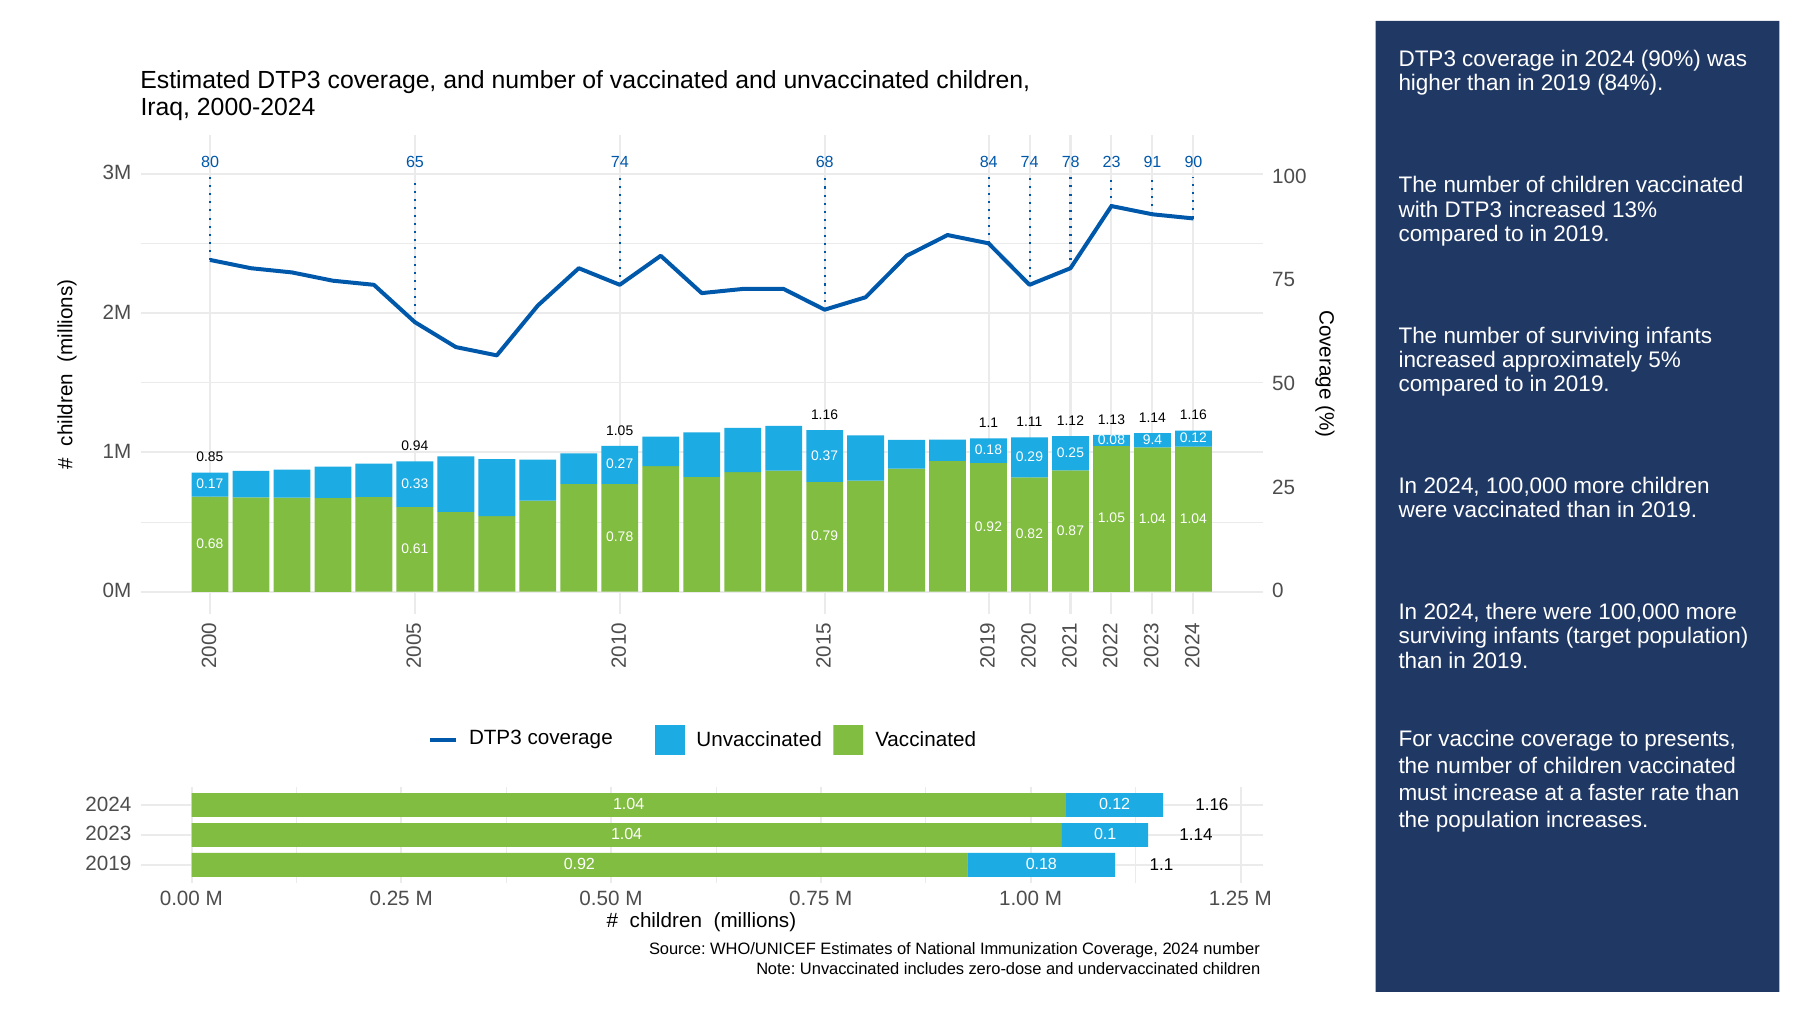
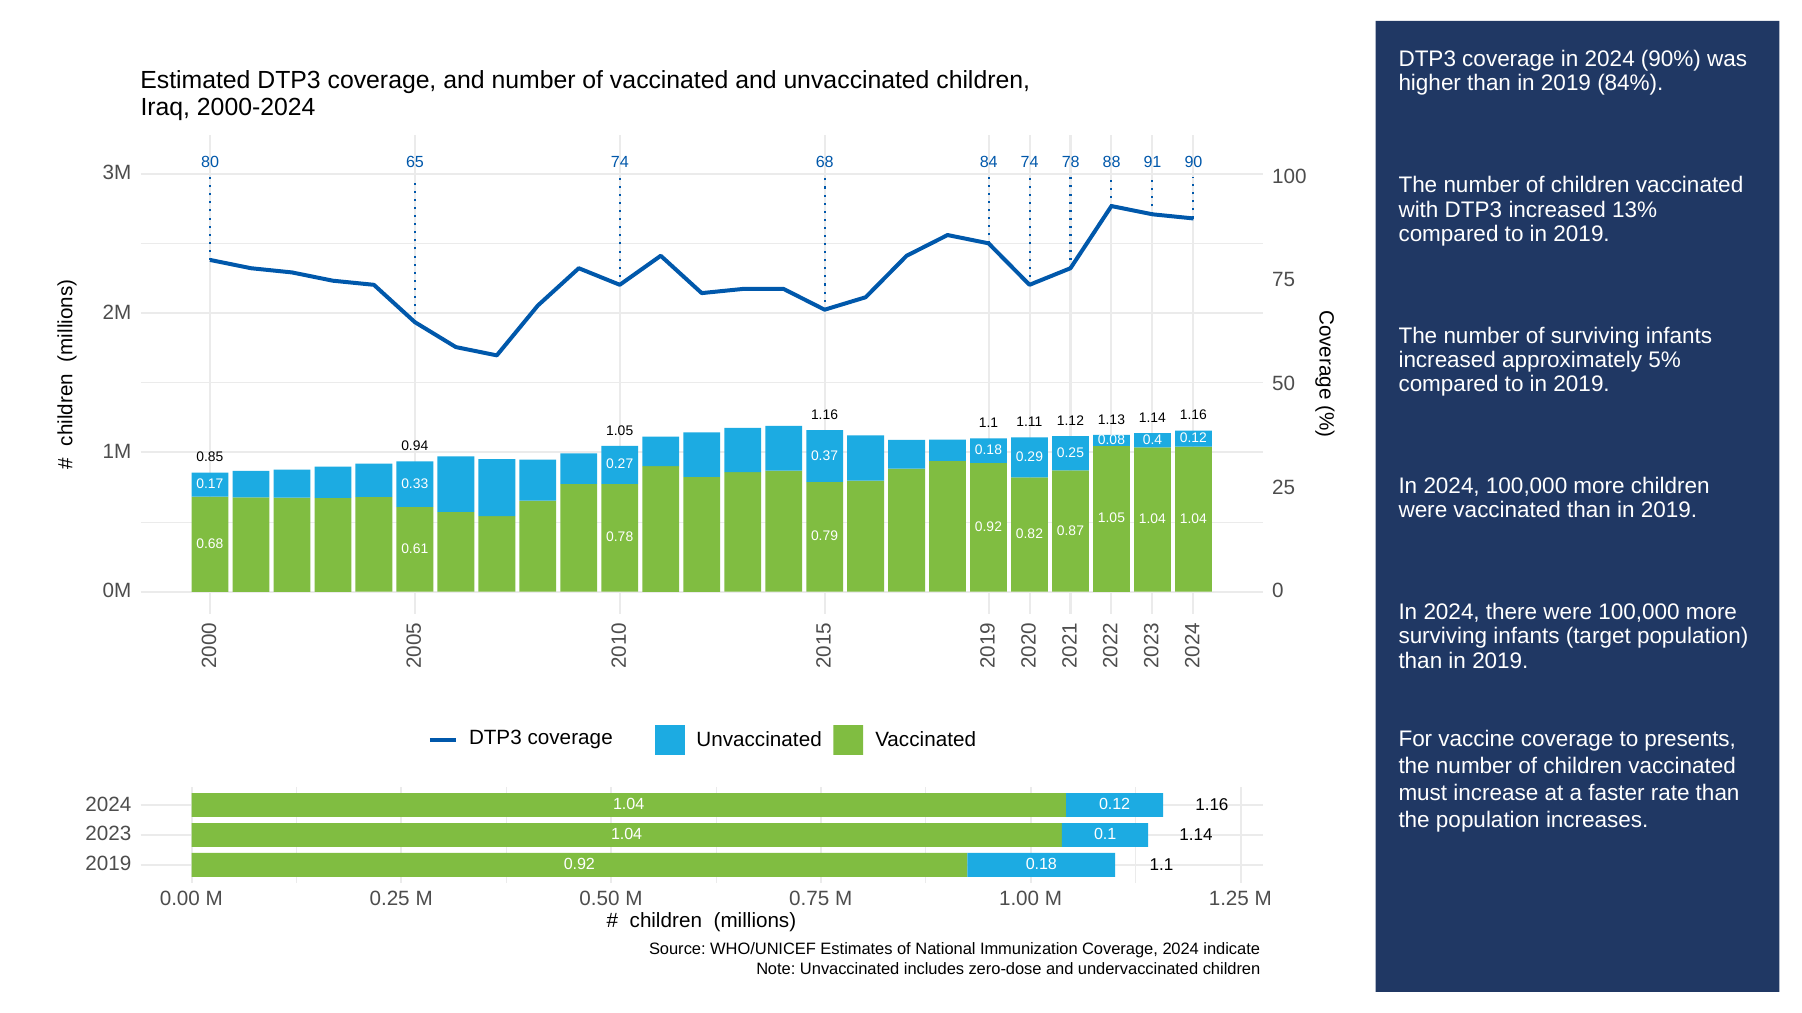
23: 23 -> 88
9.4: 9.4 -> 0.4
2024 number: number -> indicate
